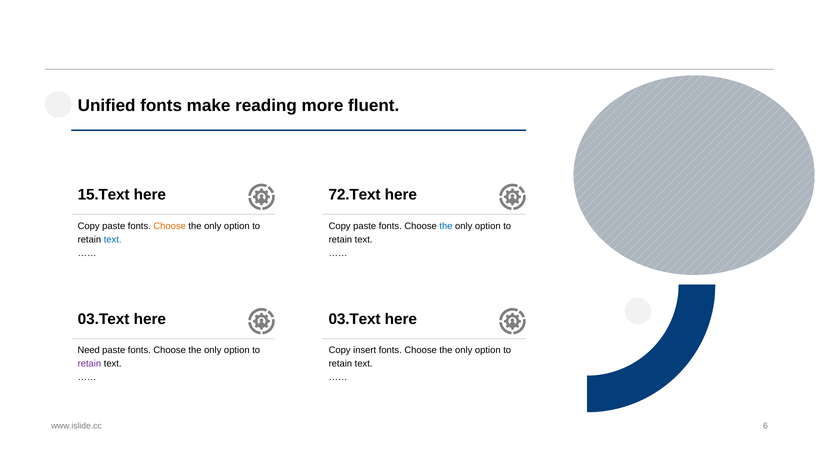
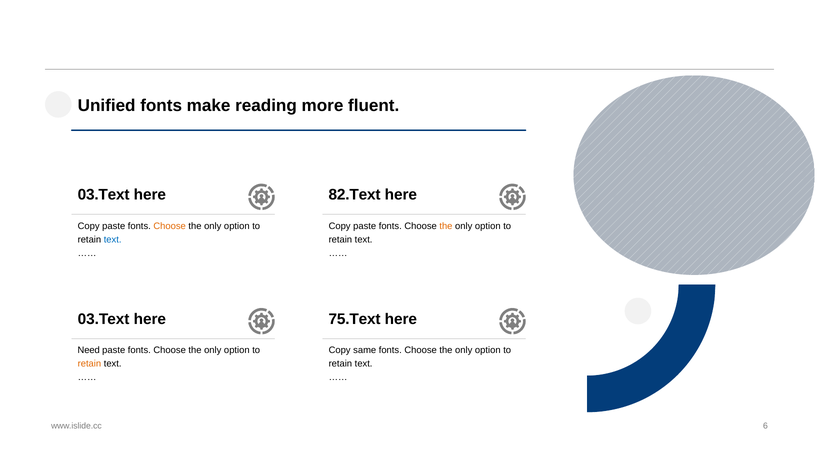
15.Text at (104, 195): 15.Text -> 03.Text
72.Text: 72.Text -> 82.Text
the at (446, 226) colour: blue -> orange
03.Text at (355, 320): 03.Text -> 75.Text
insert: insert -> same
retain at (89, 364) colour: purple -> orange
